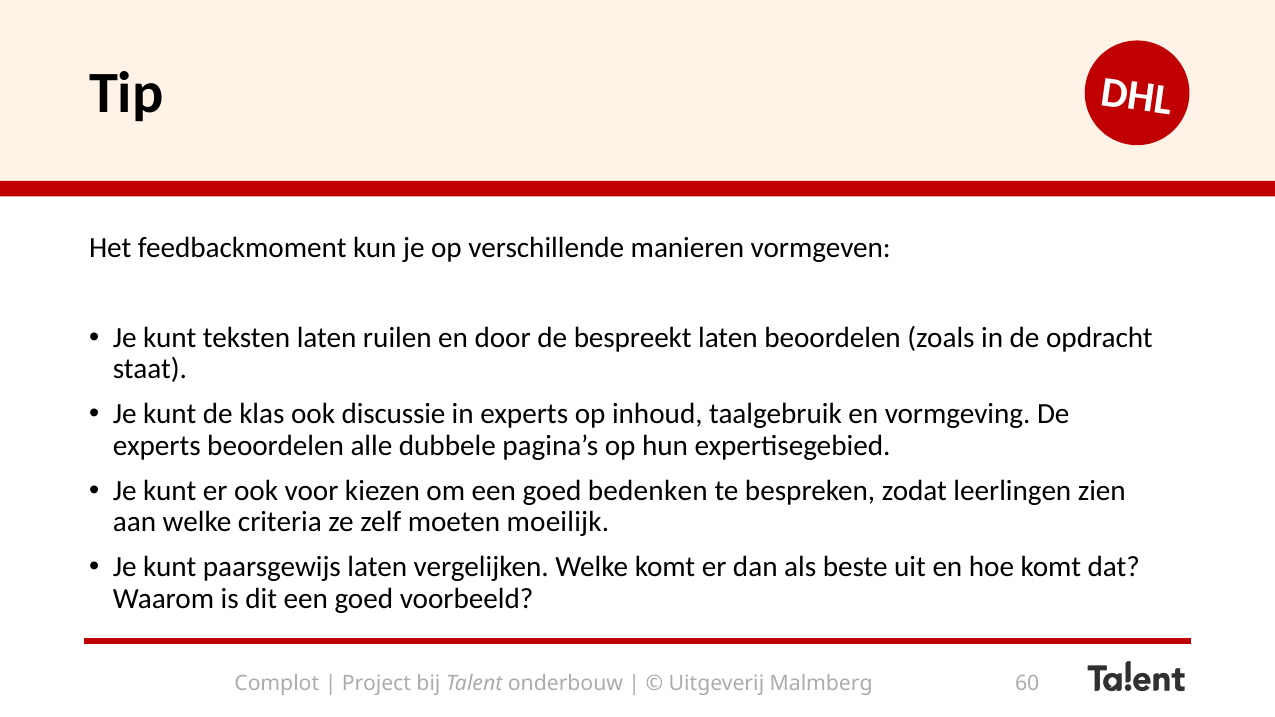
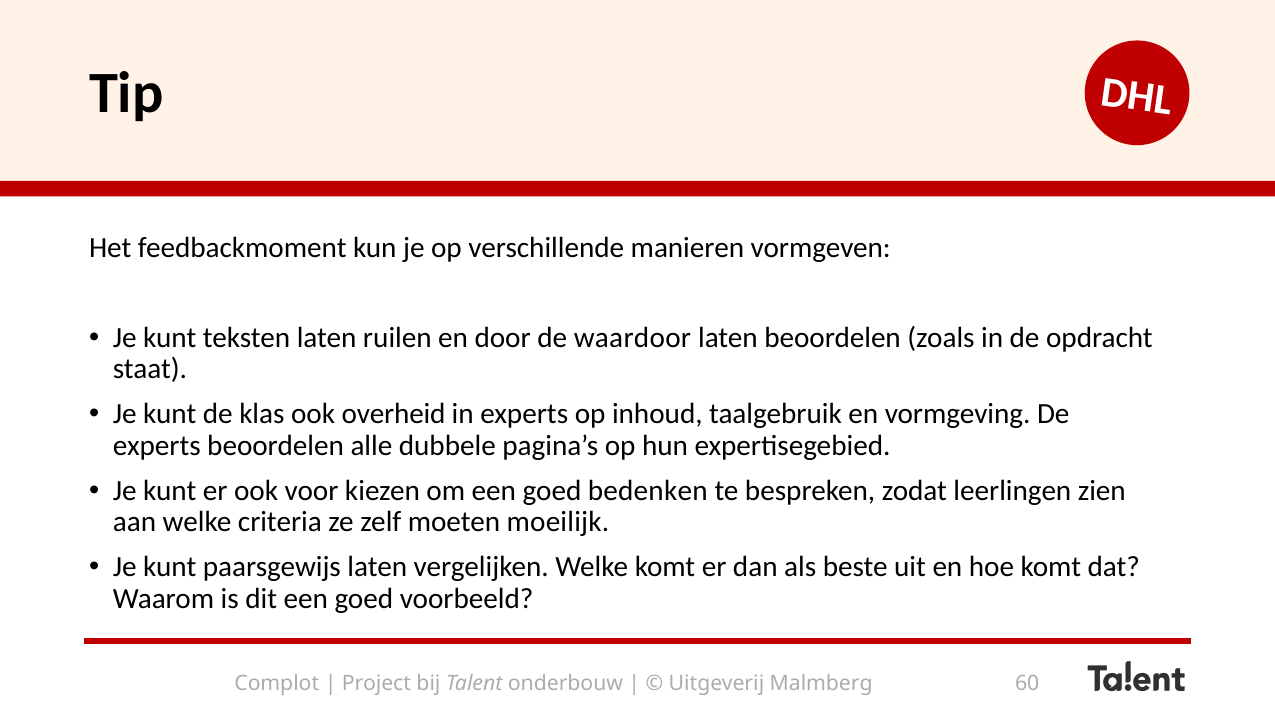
bespreekt: bespreekt -> waardoor
discussie: discussie -> overheid
